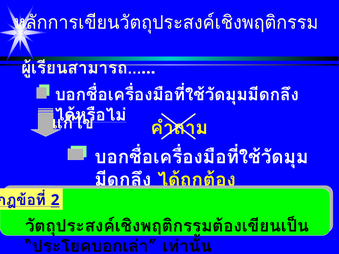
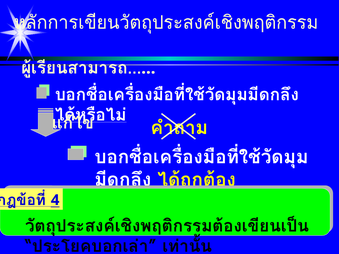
2: 2 -> 4
